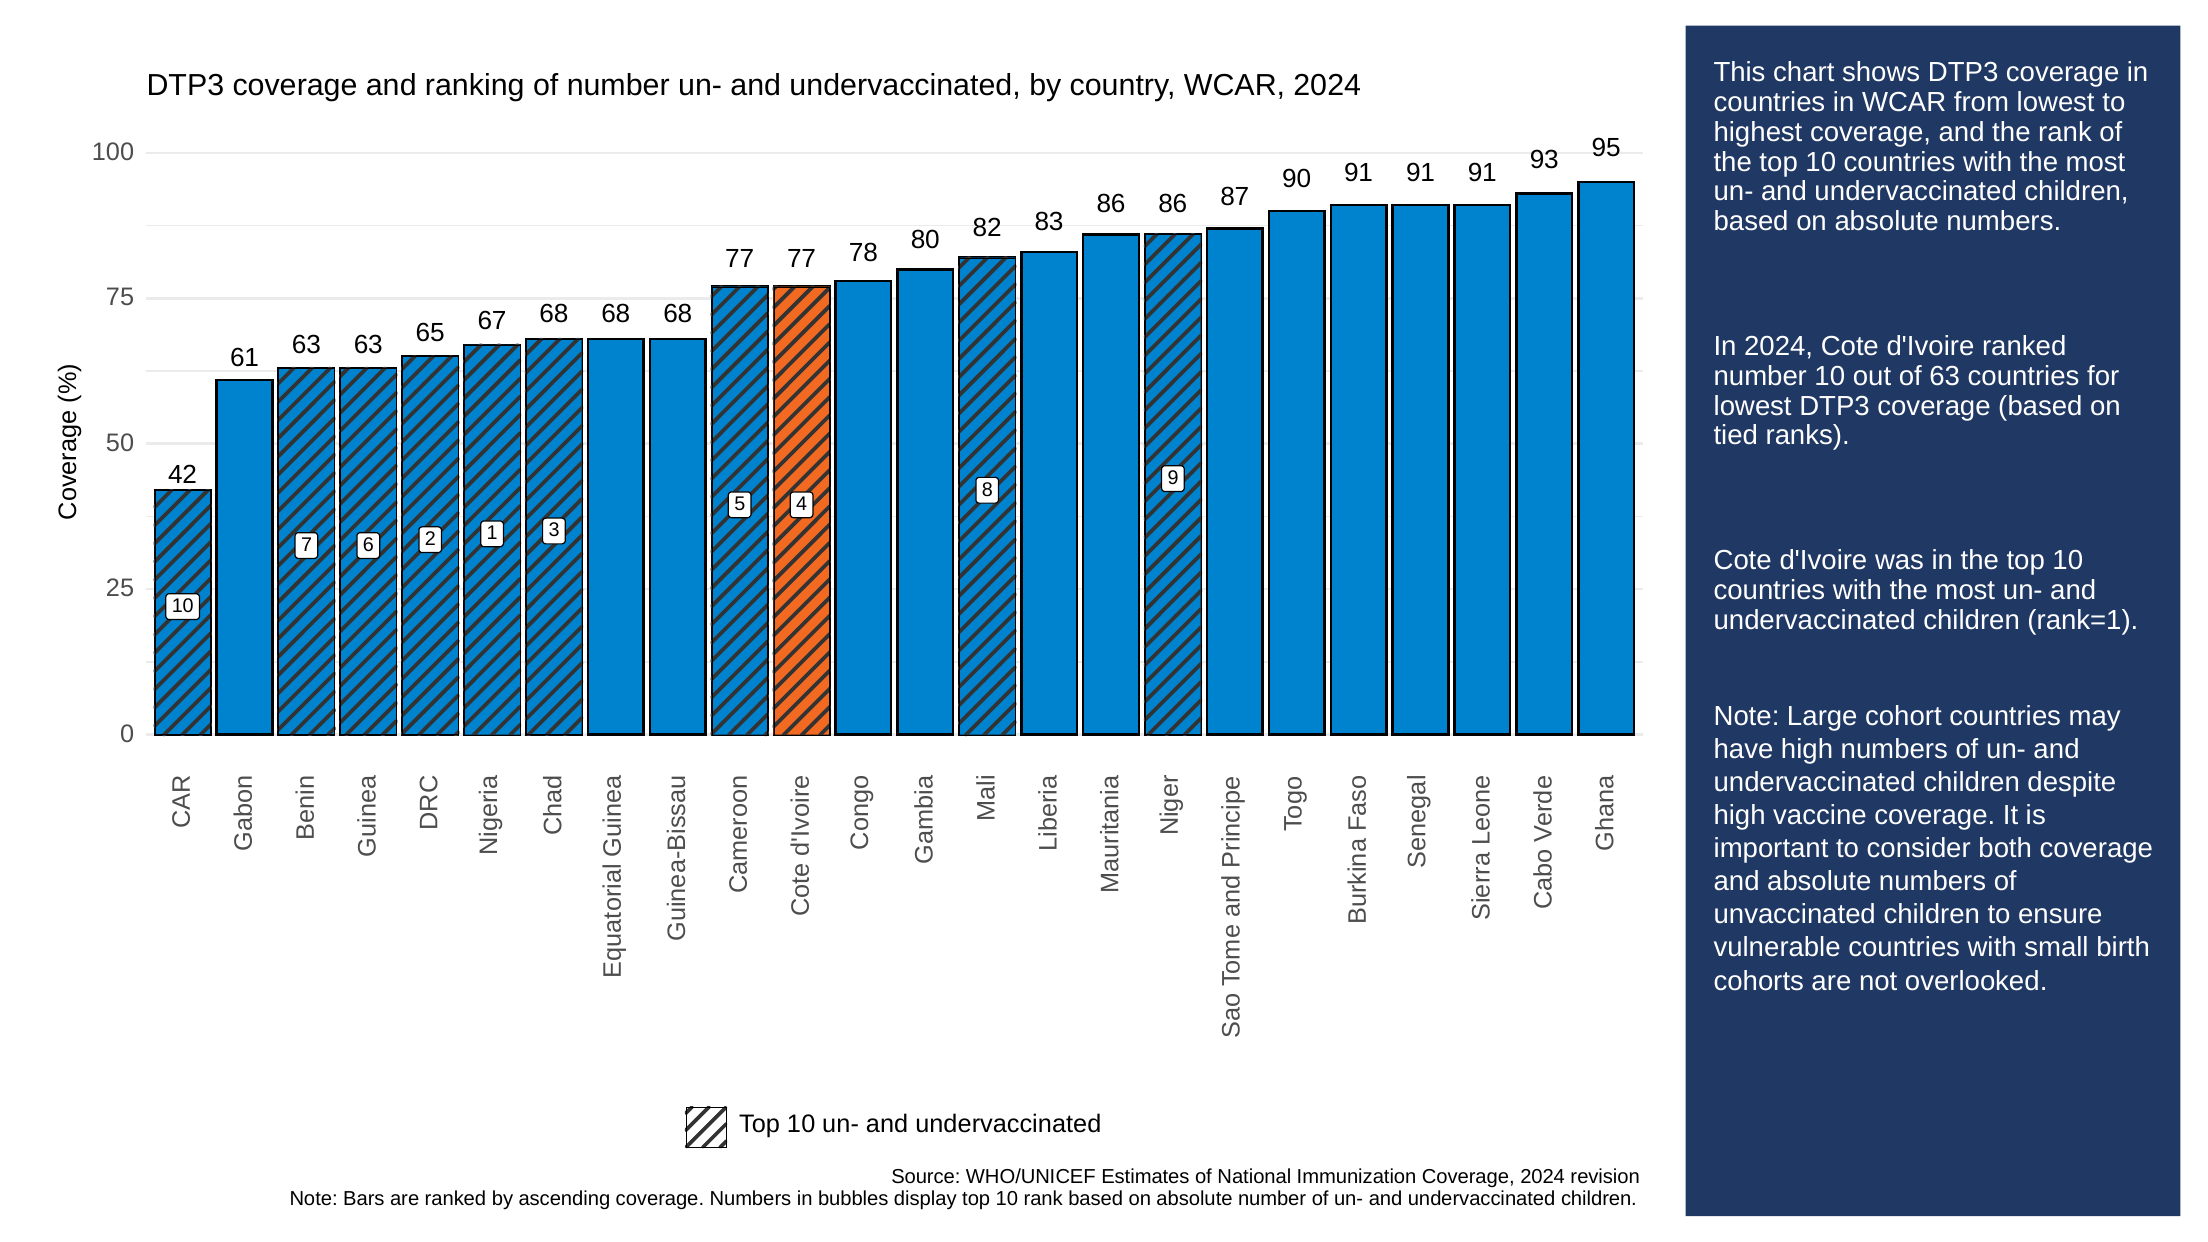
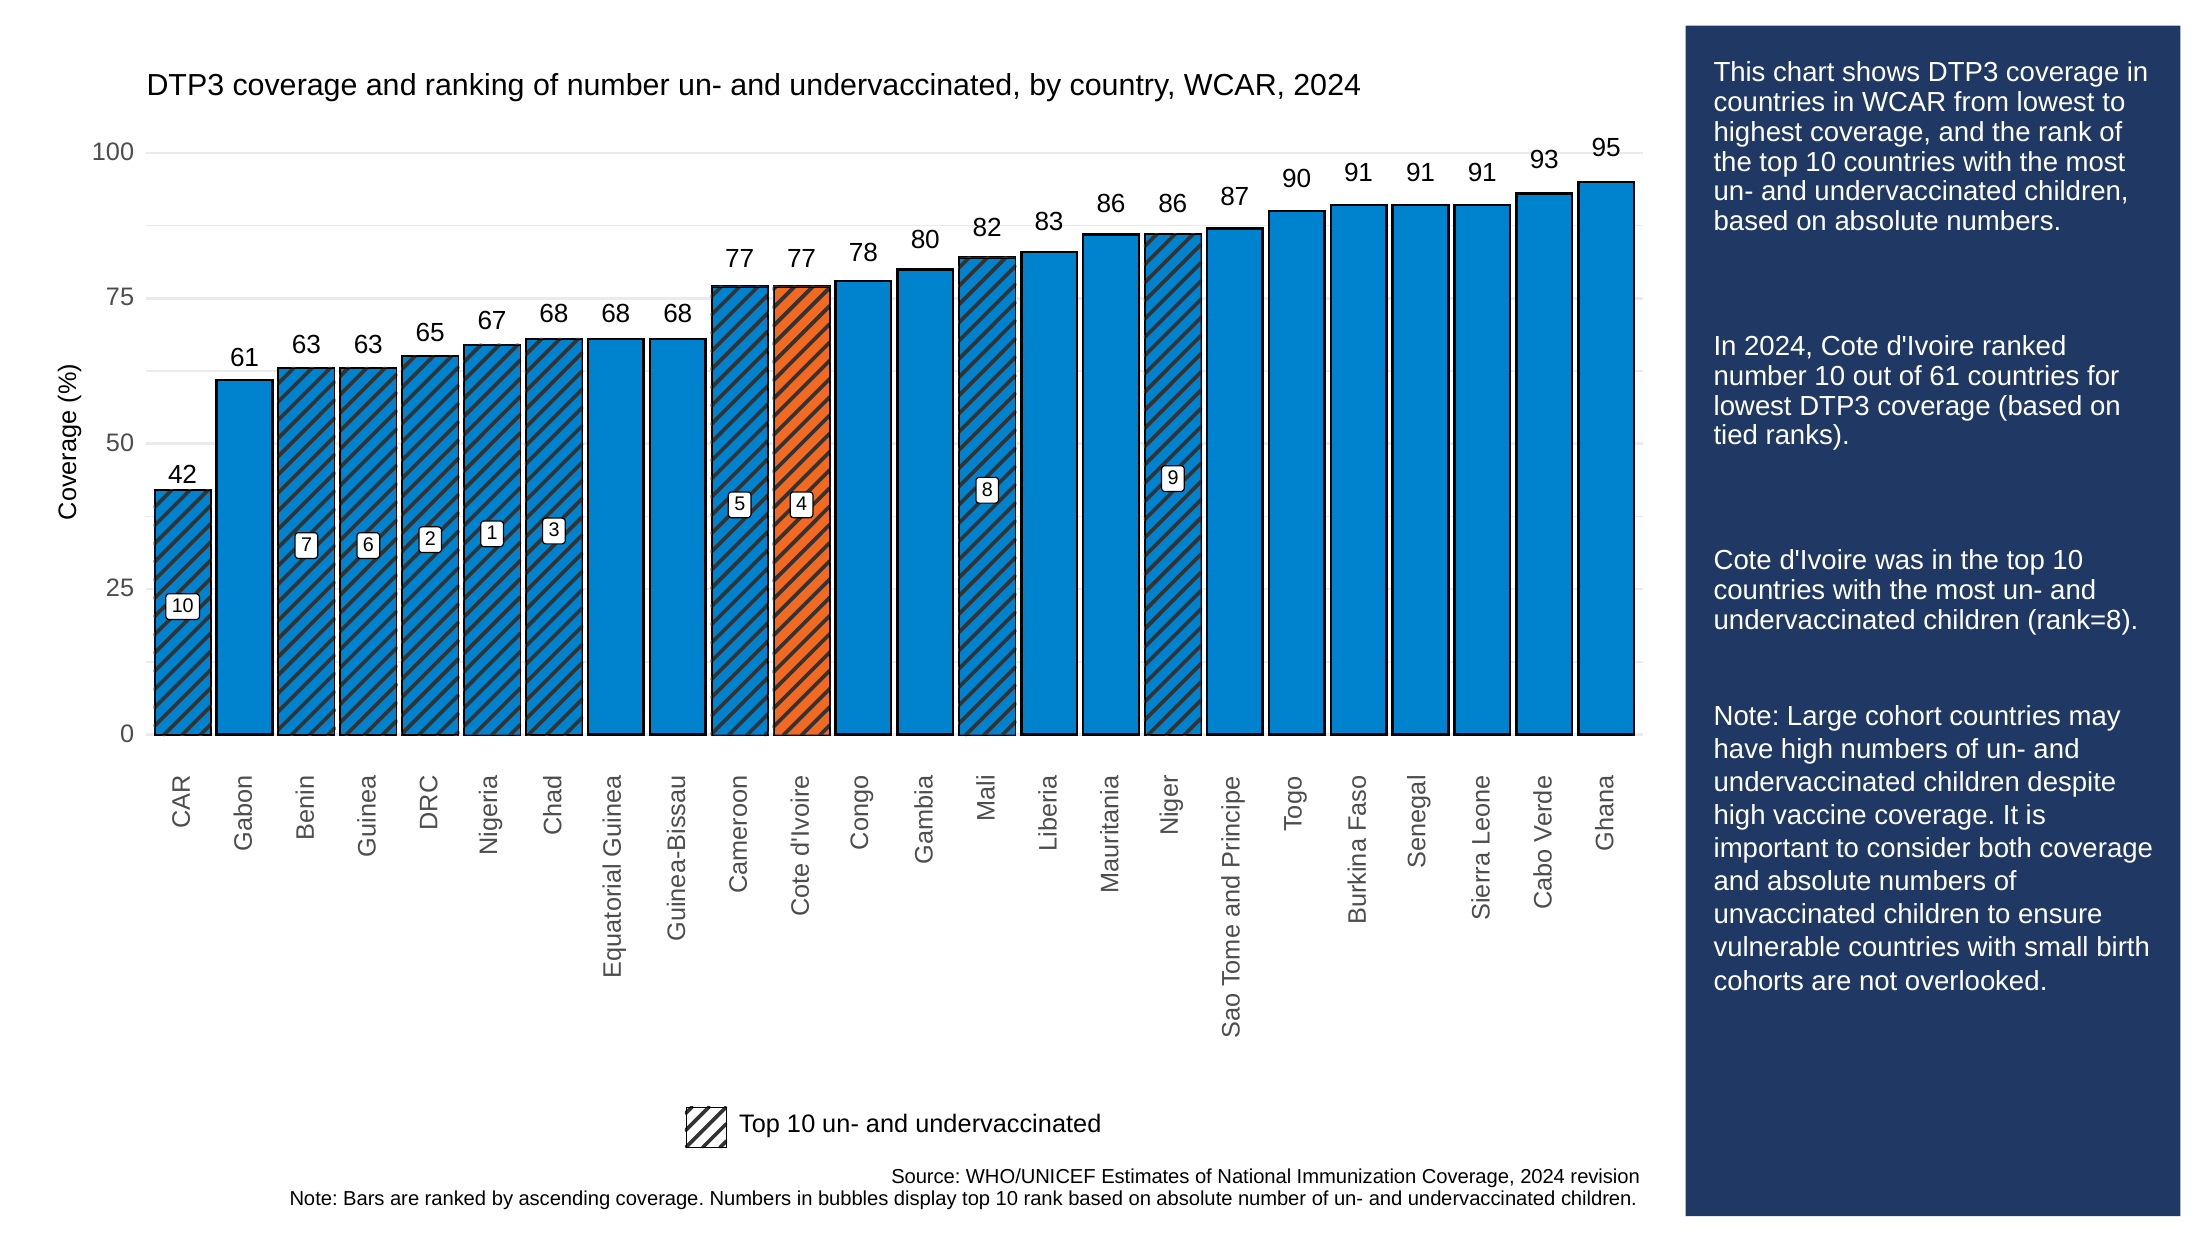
of 63: 63 -> 61
rank=1: rank=1 -> rank=8
